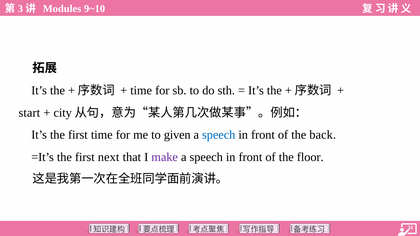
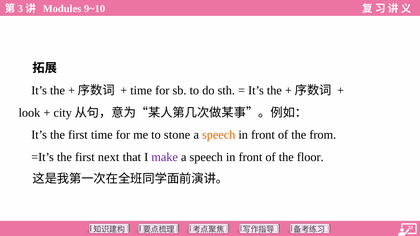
start: start -> look
given: given -> stone
speech at (219, 135) colour: blue -> orange
back: back -> from
